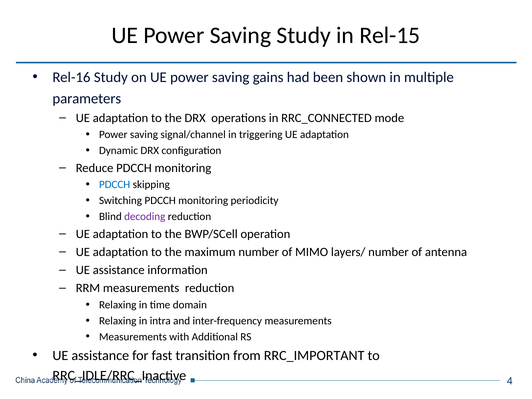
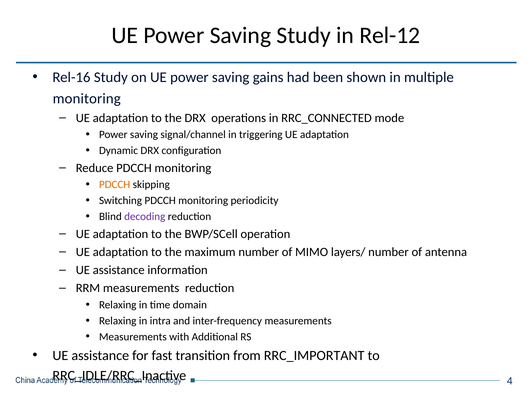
Rel-15: Rel-15 -> Rel-12
parameters at (87, 99): parameters -> monitoring
PDCCH at (115, 185) colour: blue -> orange
